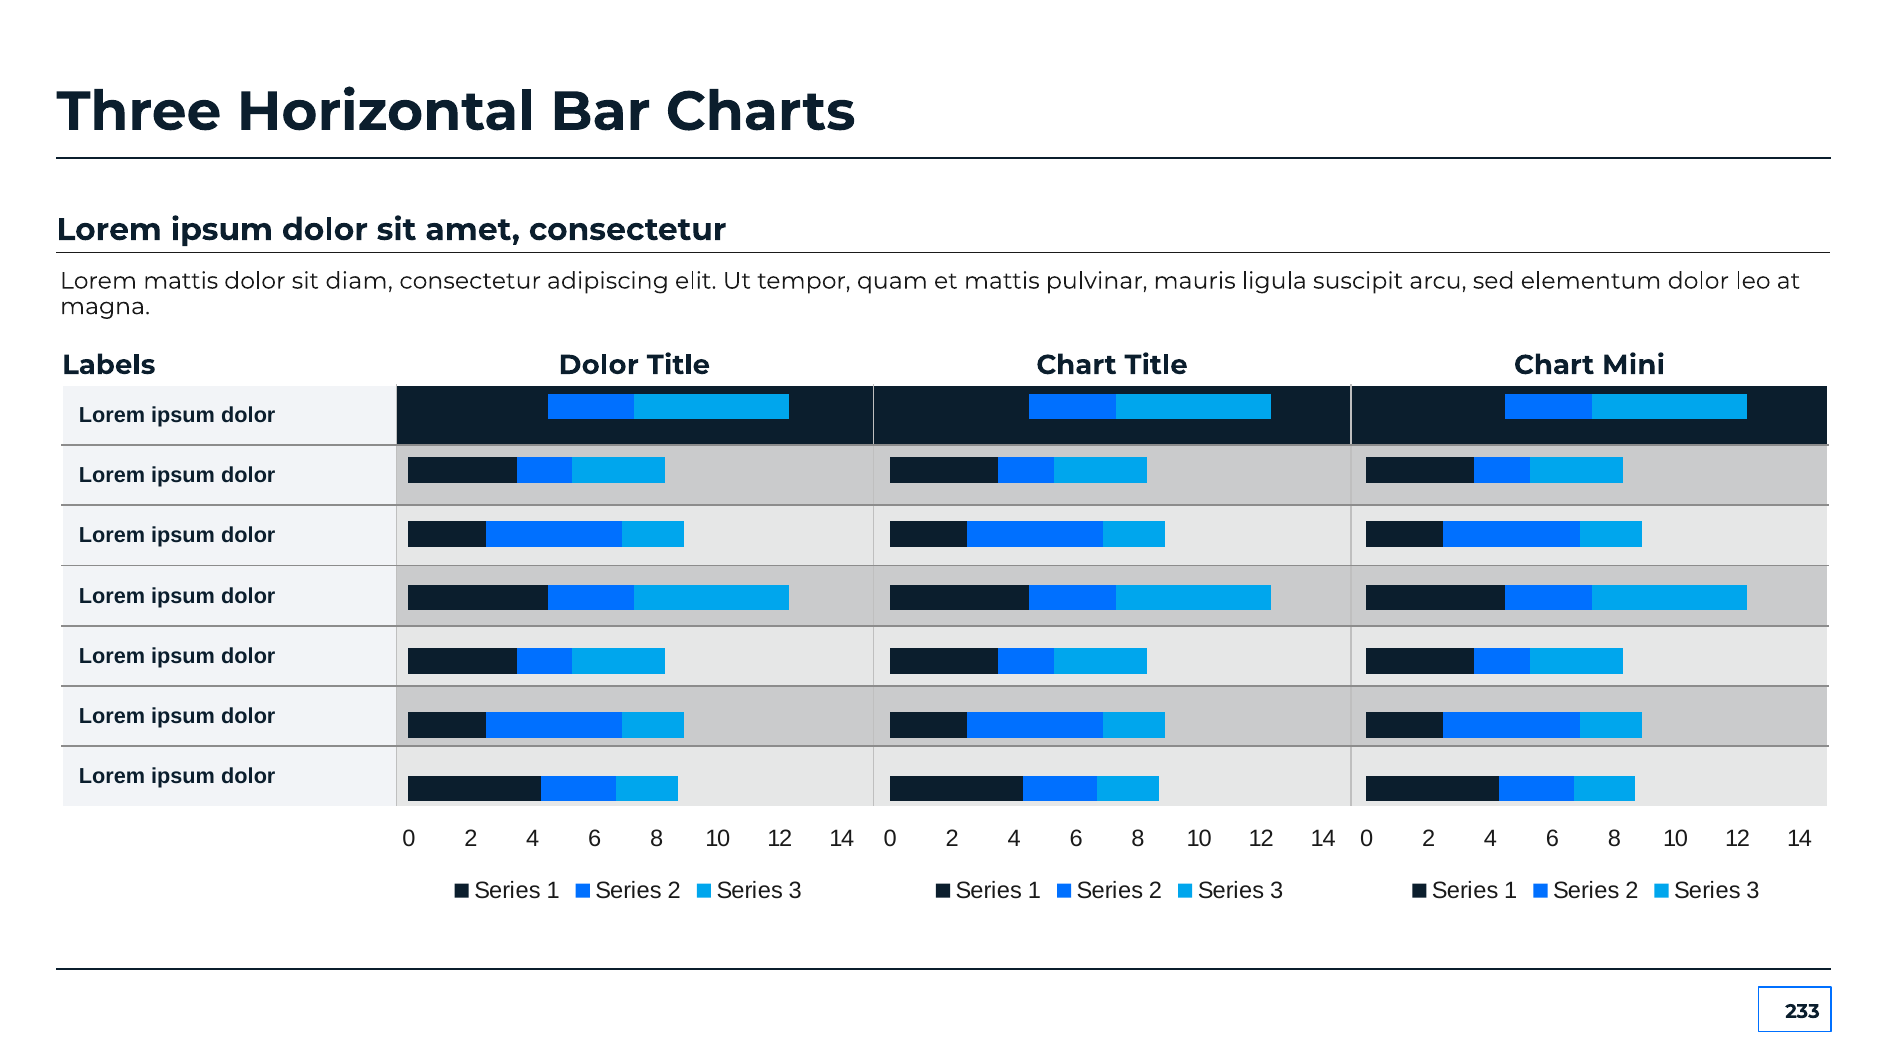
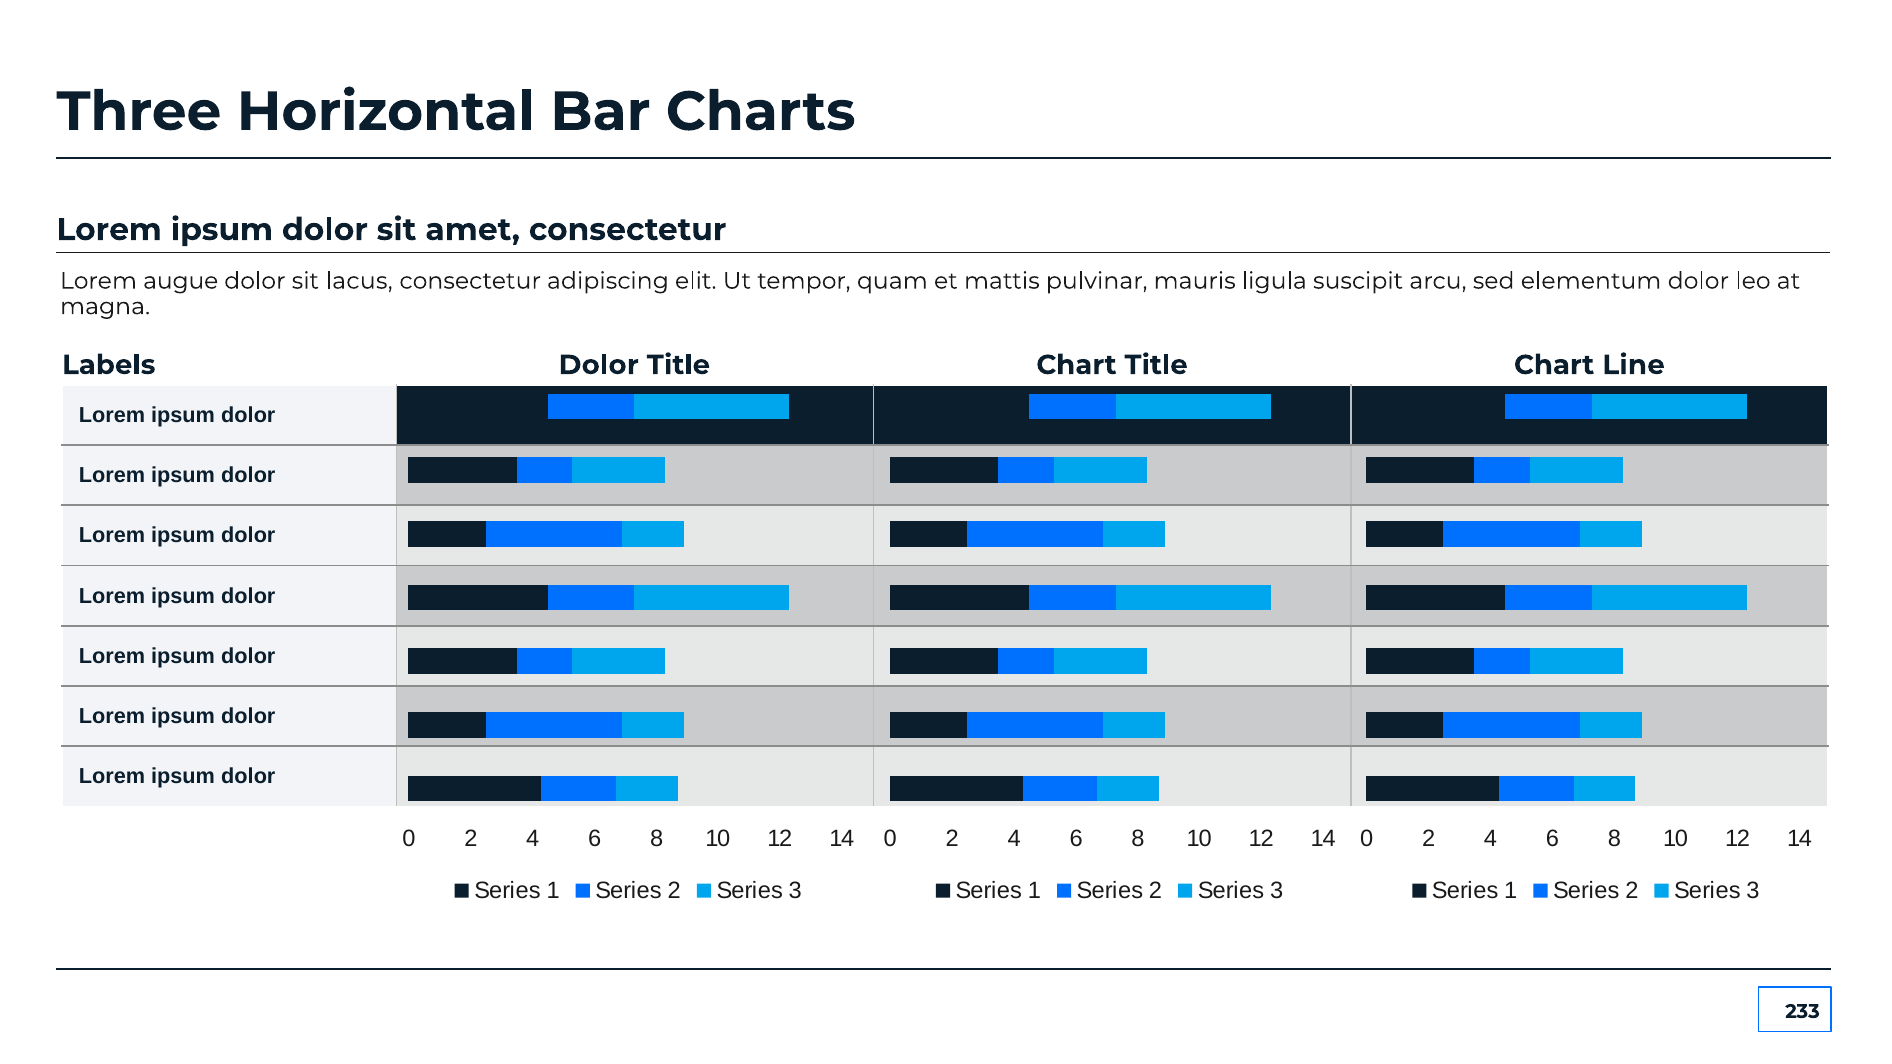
mattis at (181, 281): mattis -> augue
diam: diam -> lacus
Mini: Mini -> Line
